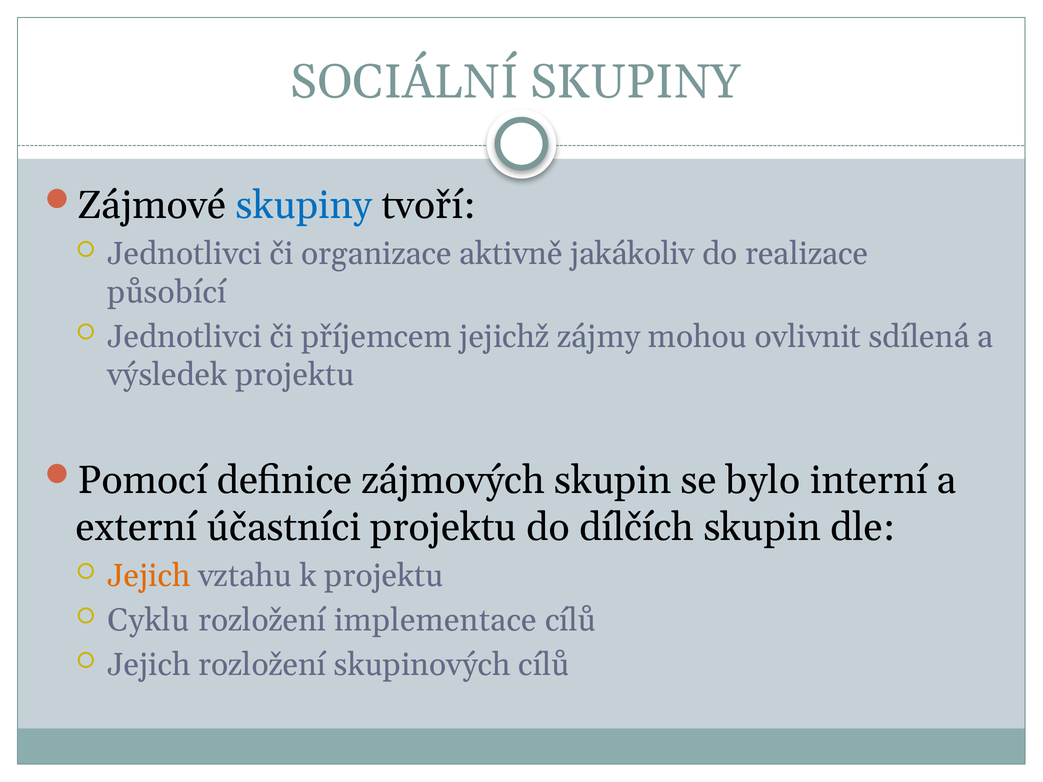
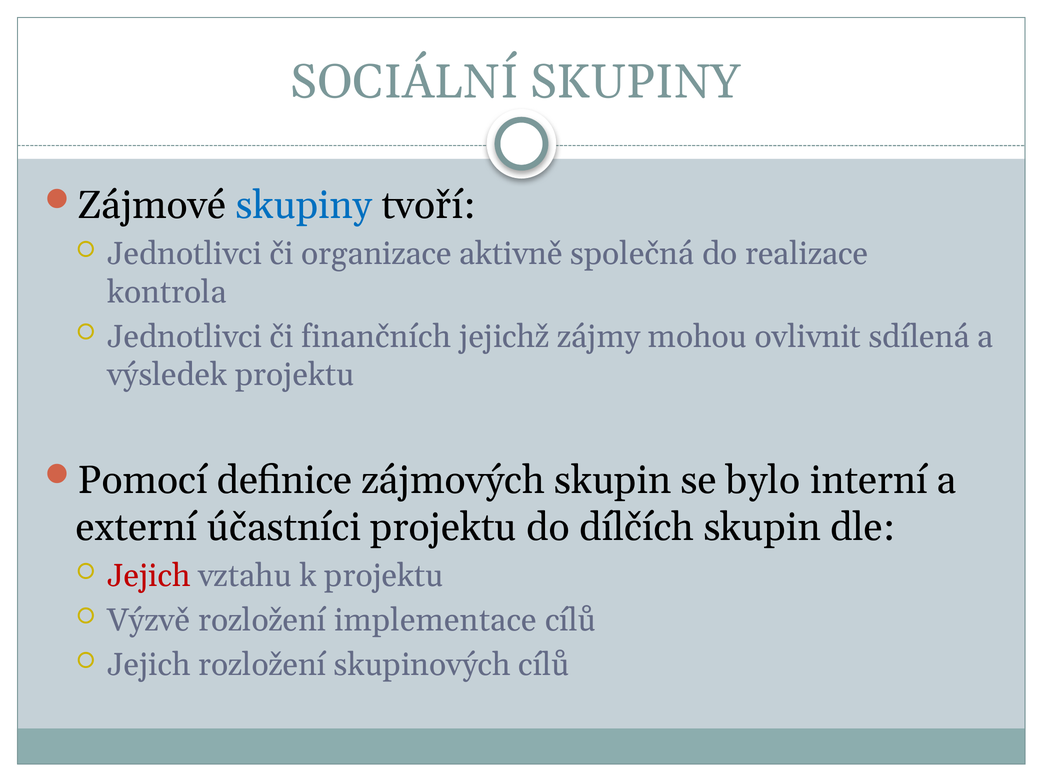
jakákoliv: jakákoliv -> společná
působící: působící -> kontrola
příjemcem: příjemcem -> finančních
Jejich at (149, 576) colour: orange -> red
Cyklu: Cyklu -> Výzvě
